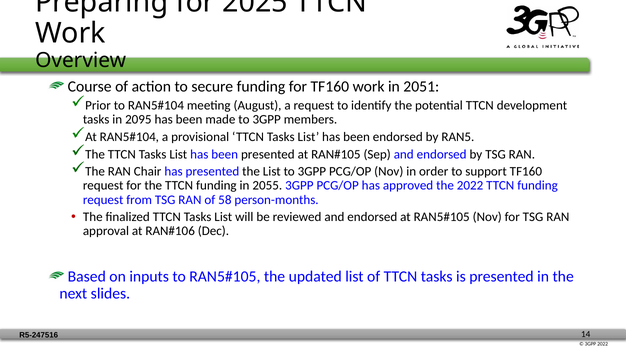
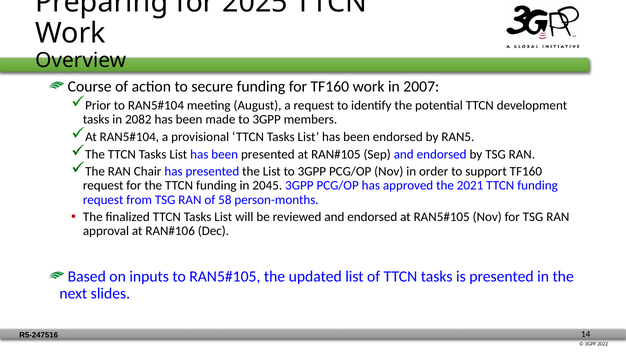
2051: 2051 -> 2007
2095: 2095 -> 2082
2055: 2055 -> 2045
the 2022: 2022 -> 2021
